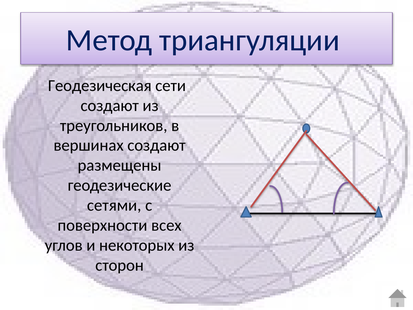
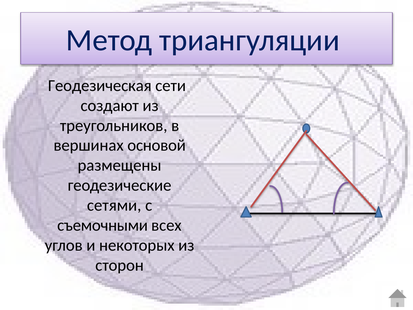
вершинах создают: создают -> основой
поверхности: поверхности -> съемочными
